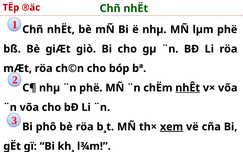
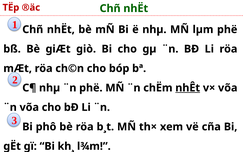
xem underline: present -> none
